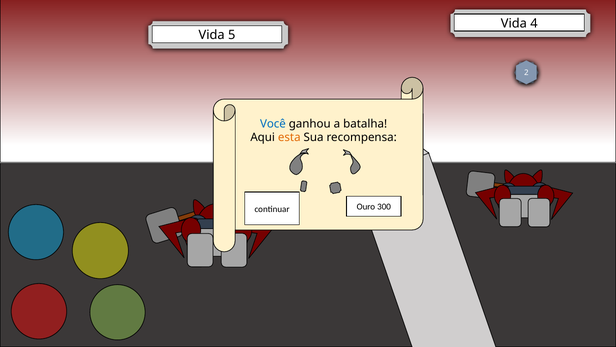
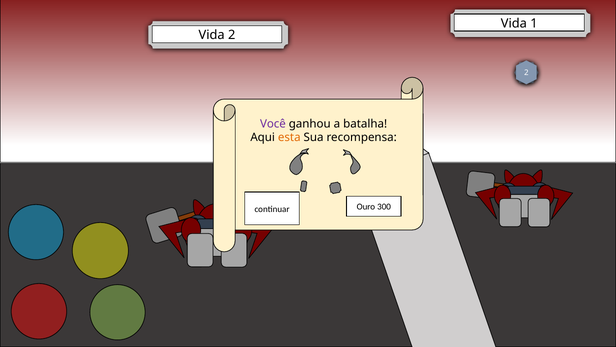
4: 4 -> 1
Vida 5: 5 -> 2
Você colour: blue -> purple
